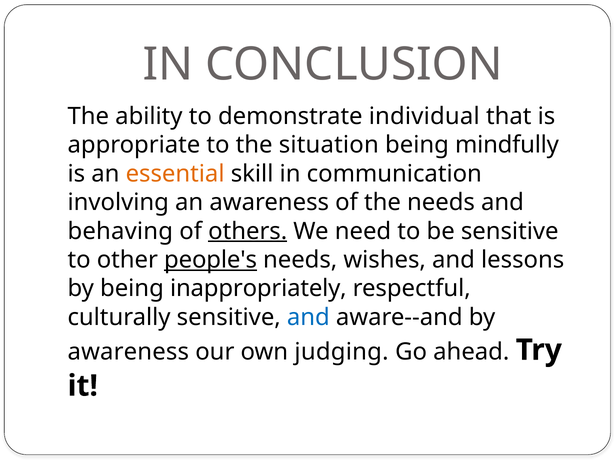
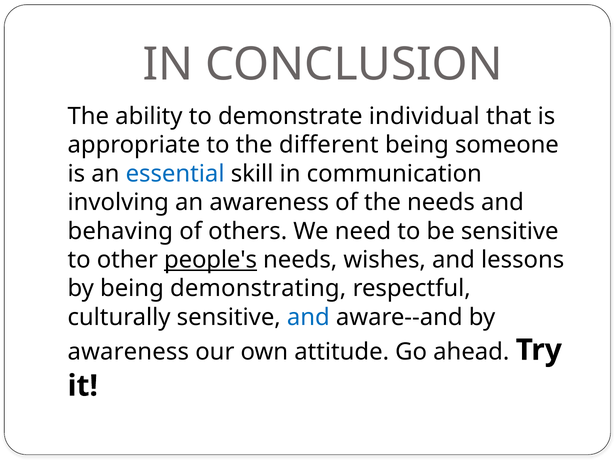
situation: situation -> different
mindfully: mindfully -> someone
essential colour: orange -> blue
others underline: present -> none
inappropriately: inappropriately -> demonstrating
judging: judging -> attitude
